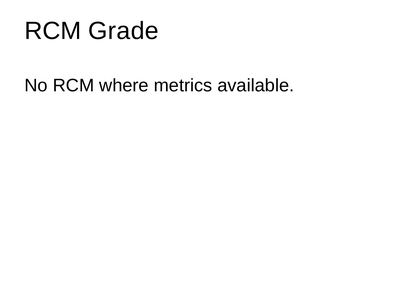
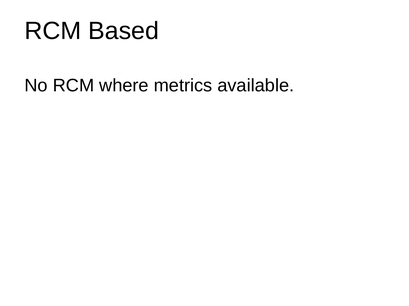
Grade: Grade -> Based
